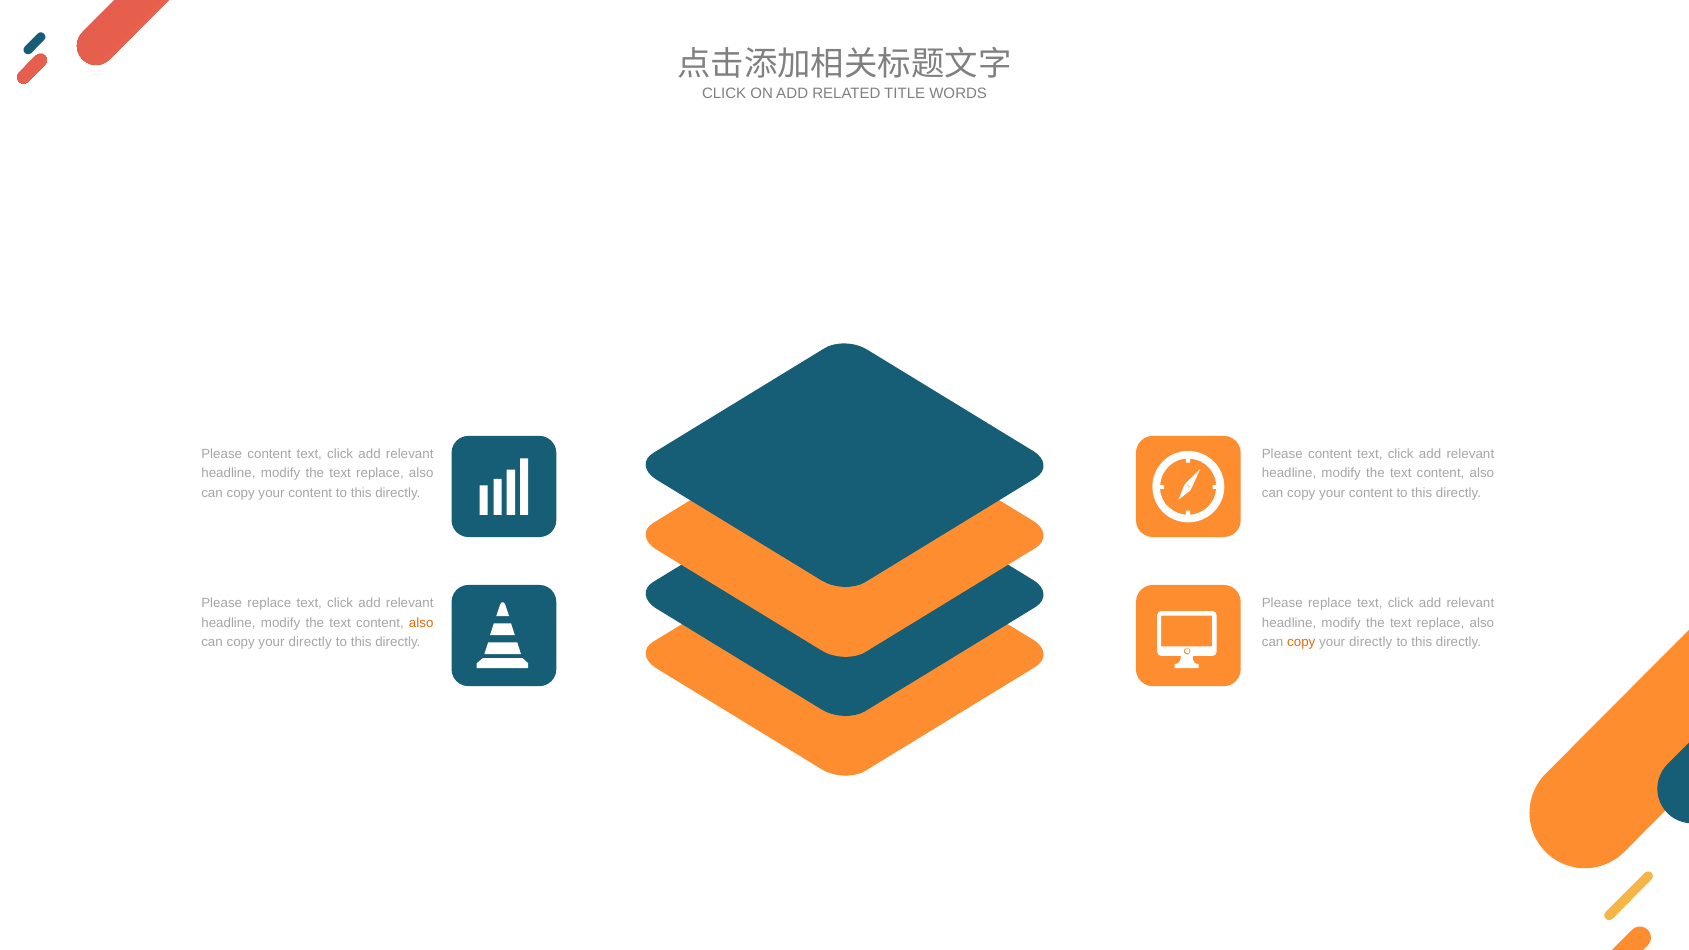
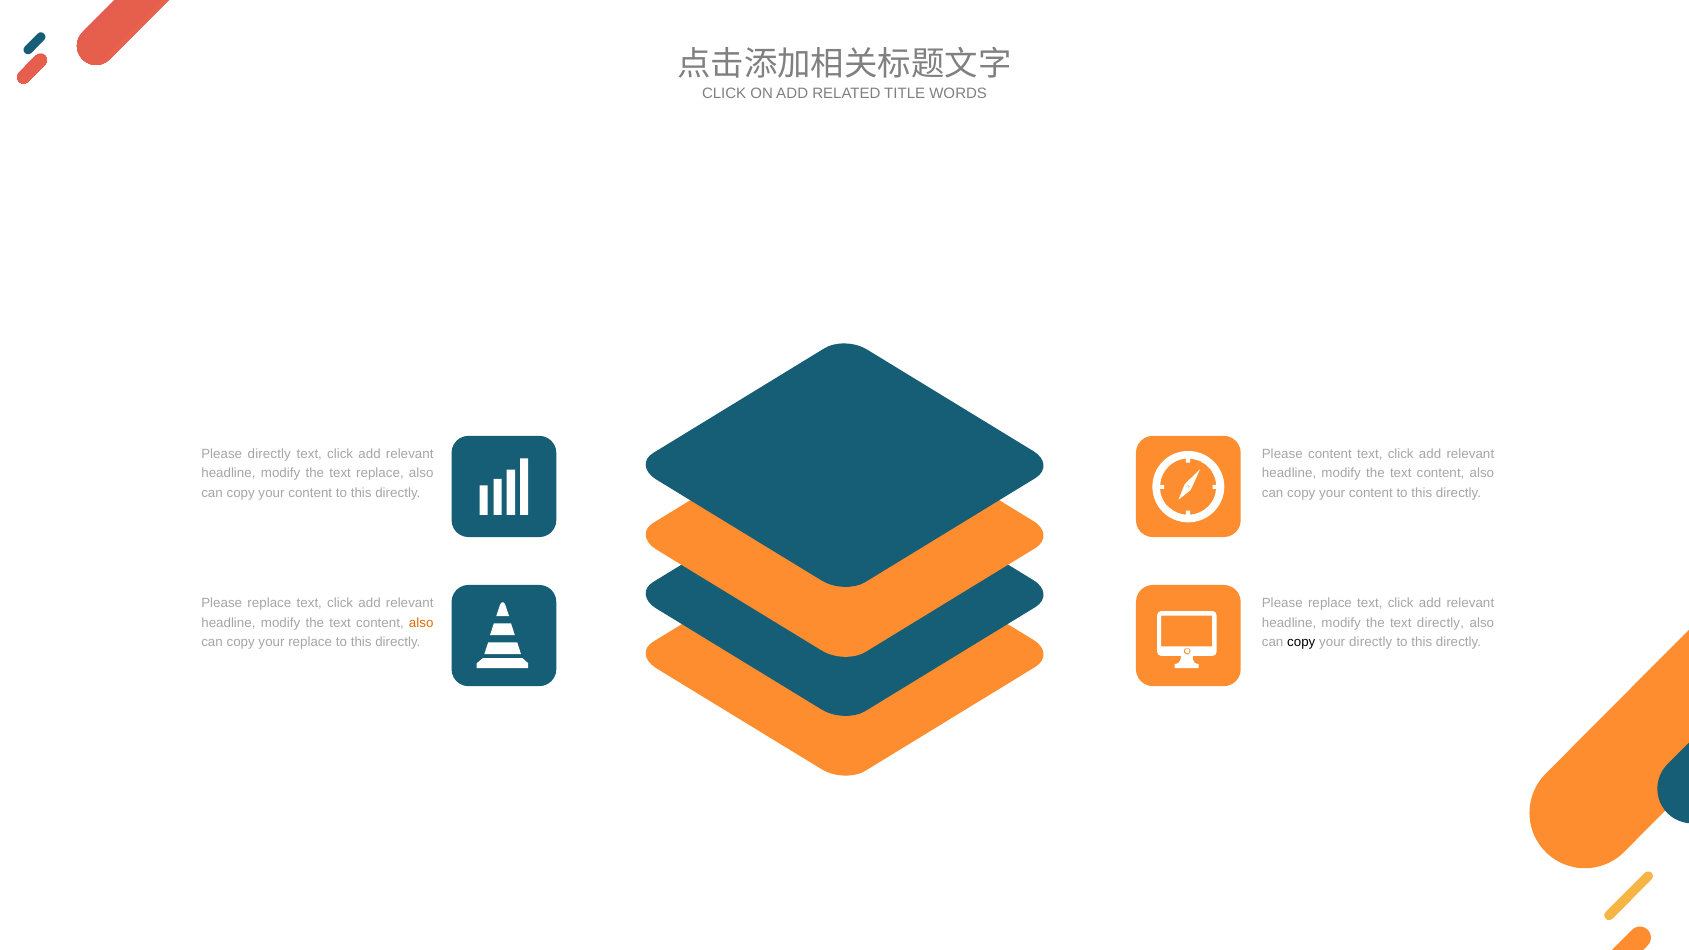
content at (269, 454): content -> directly
replace at (1441, 623): replace -> directly
directly at (310, 642): directly -> replace
copy at (1301, 642) colour: orange -> black
